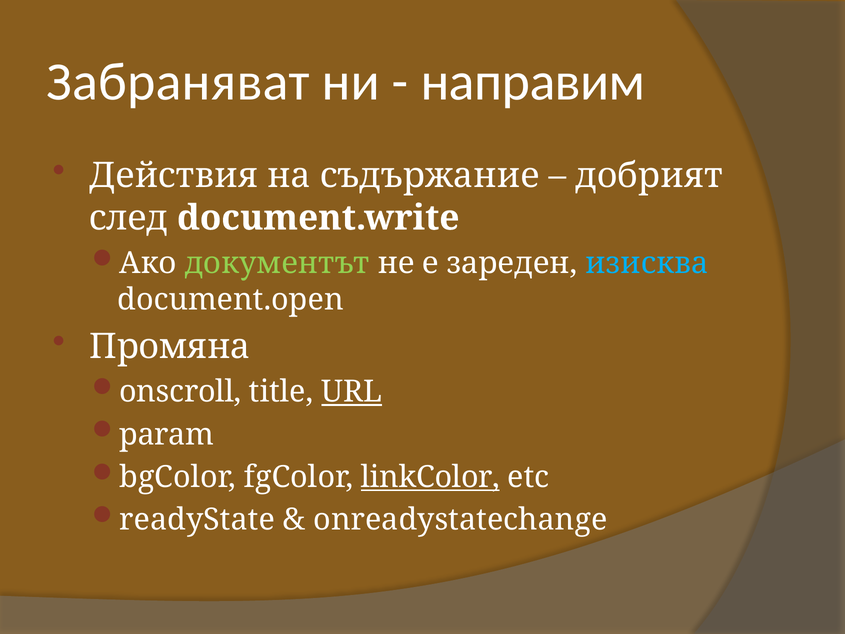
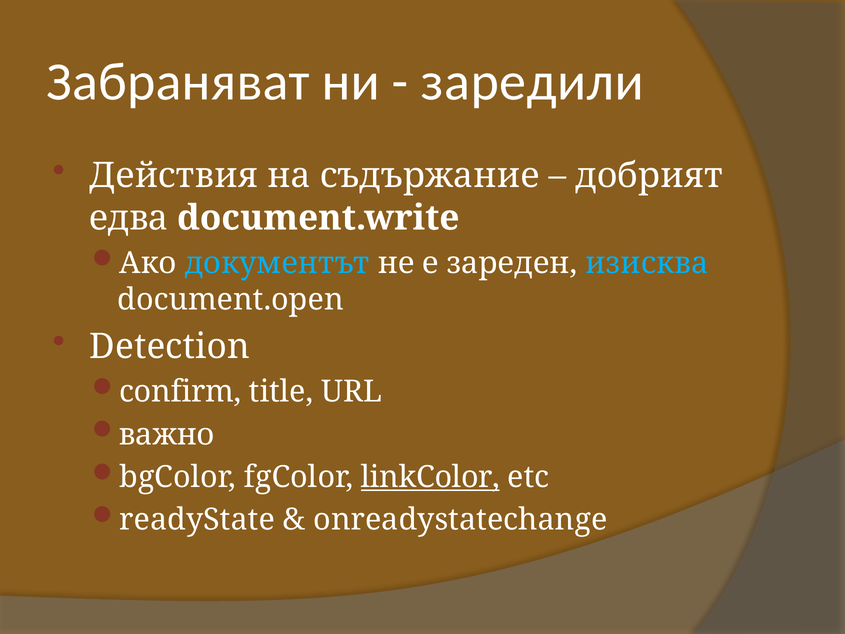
направим: направим -> заредили
след: след -> едва
документът colour: light green -> light blue
Промяна: Промяна -> Detection
onscroll: onscroll -> confirm
URL underline: present -> none
param: param -> важно
